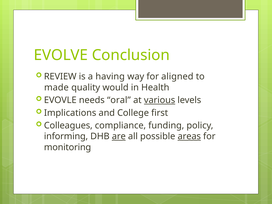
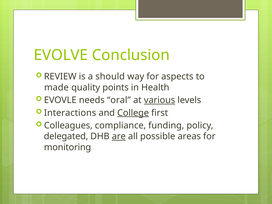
having: having -> should
aligned: aligned -> aspects
would: would -> points
Implications: Implications -> Interactions
College underline: none -> present
informing: informing -> delegated
areas underline: present -> none
